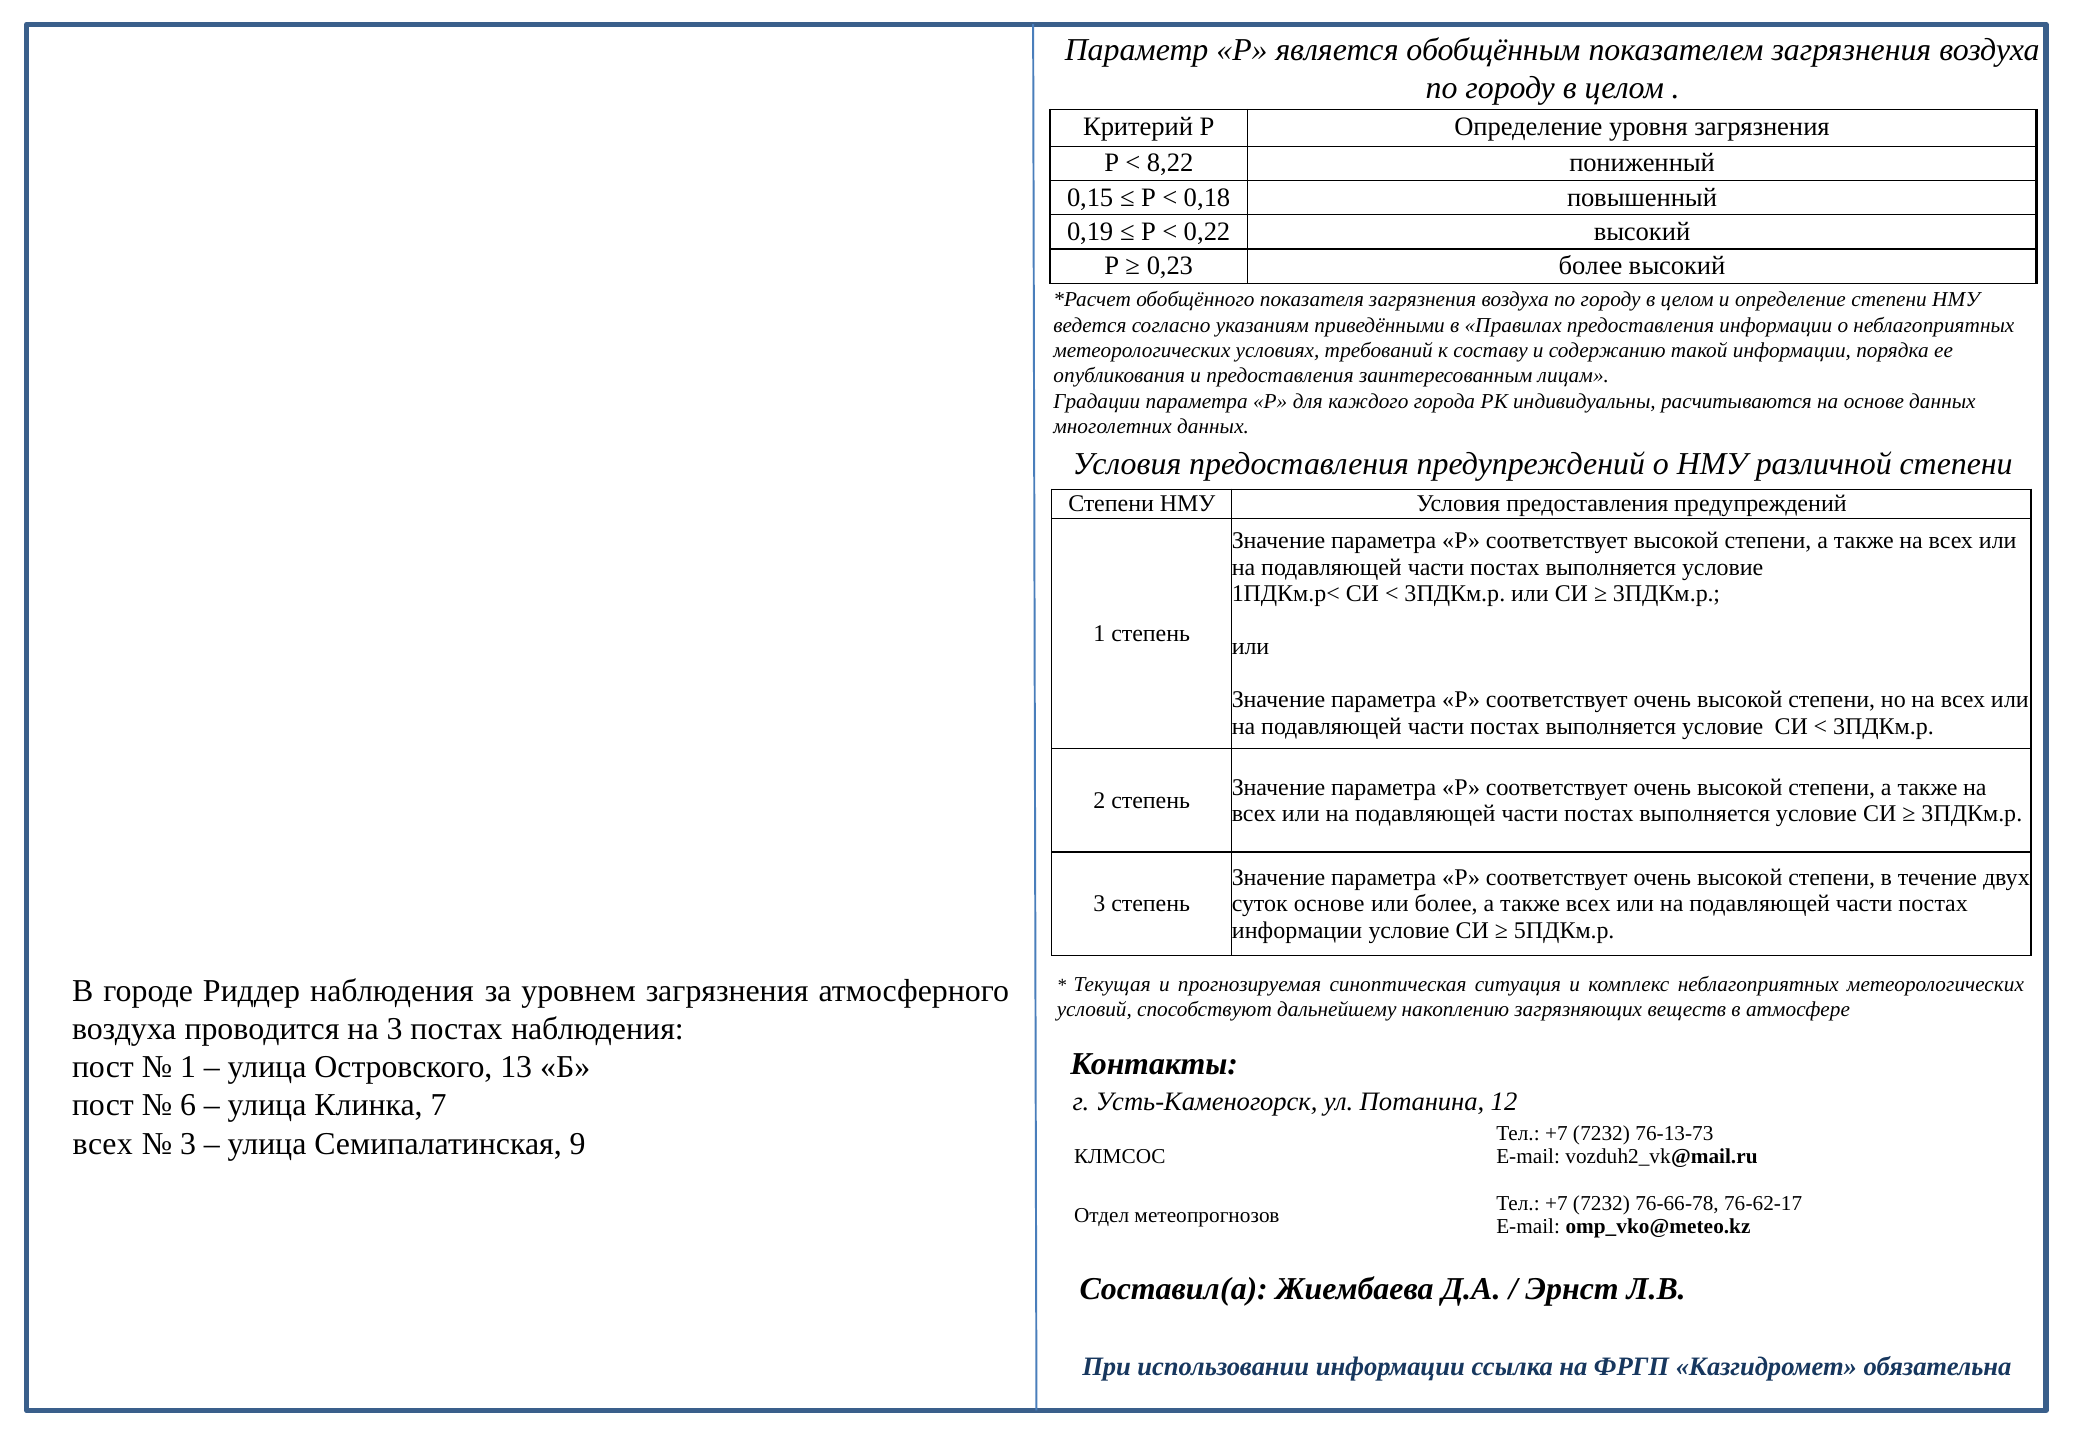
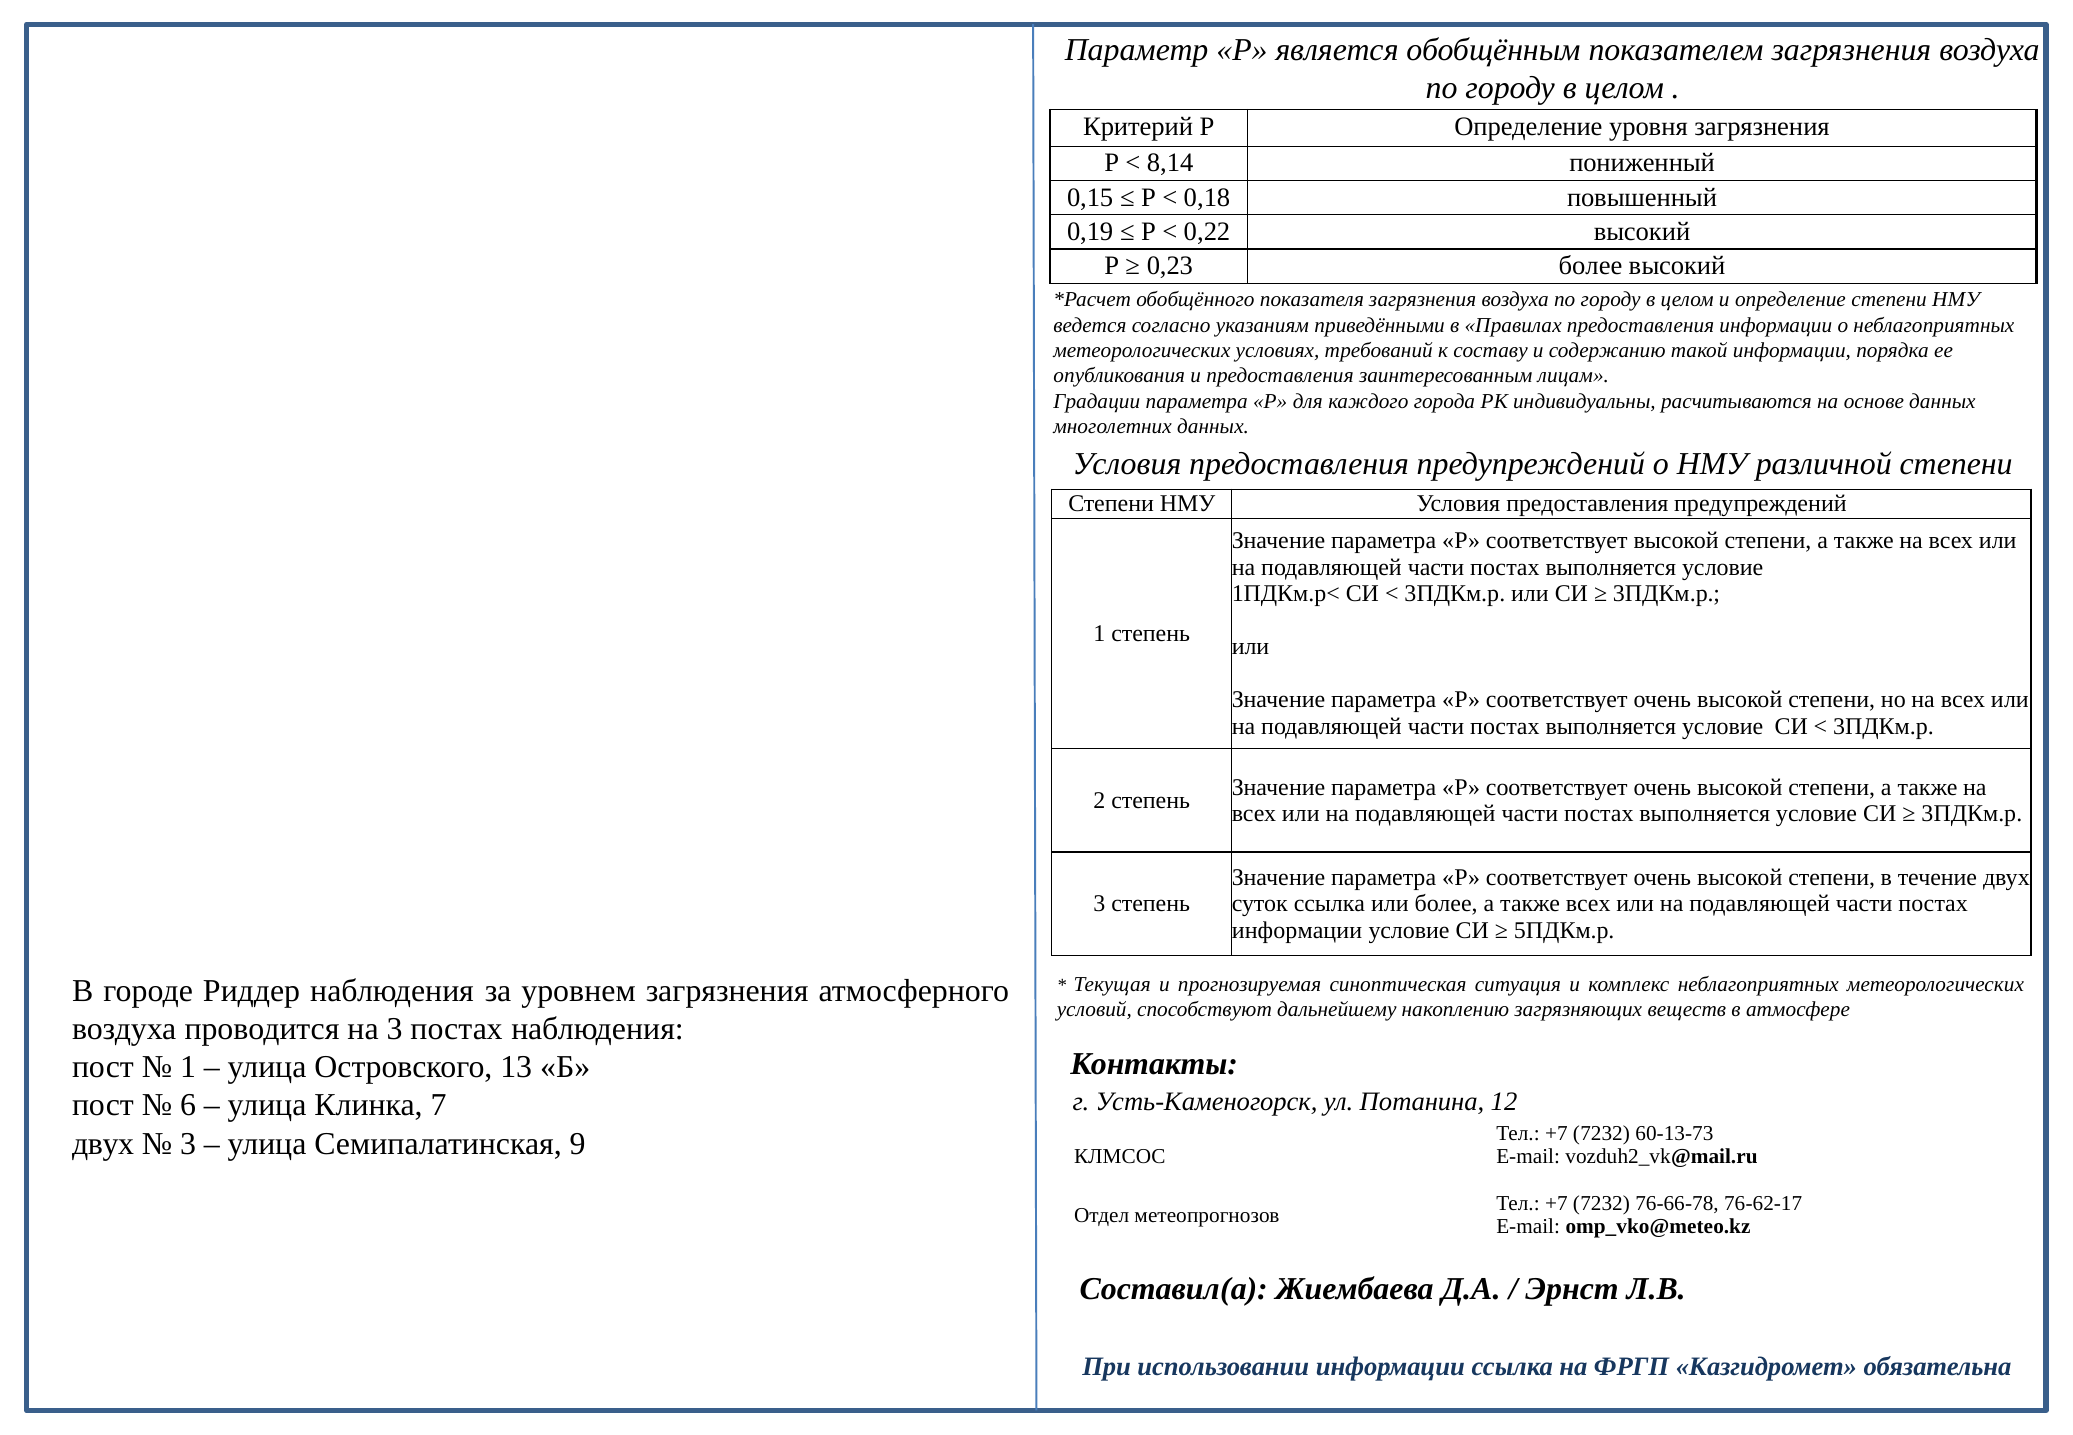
8,22: 8,22 -> 8,14
суток основе: основе -> ссылка
76-13-73: 76-13-73 -> 60-13-73
всех at (103, 1144): всех -> двух
